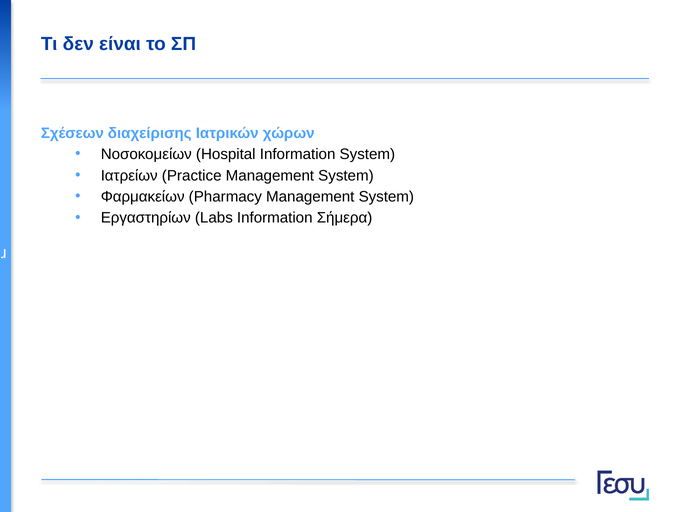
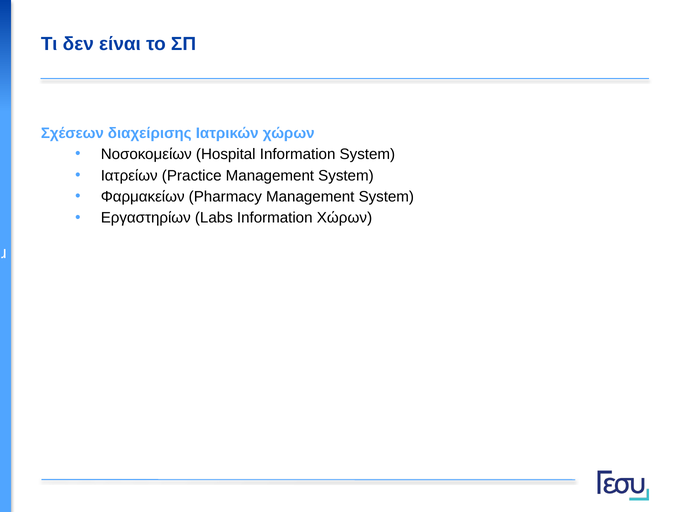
Information Σήμερα: Σήμερα -> Χώρων
